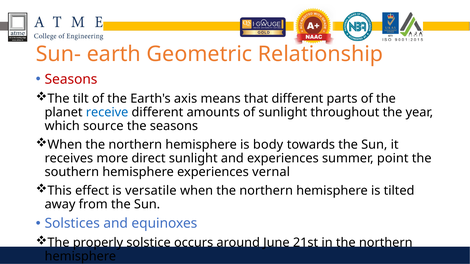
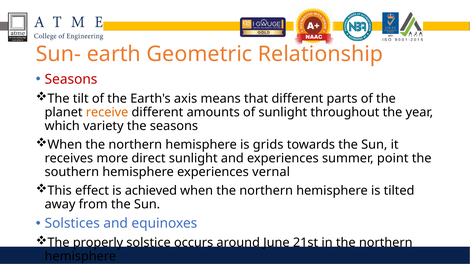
receive colour: blue -> orange
source: source -> variety
body: body -> grids
versatile: versatile -> achieved
